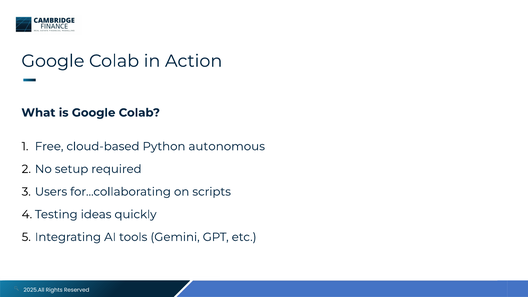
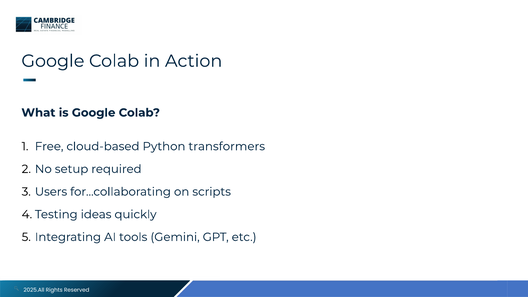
autonomous: autonomous -> transformers
